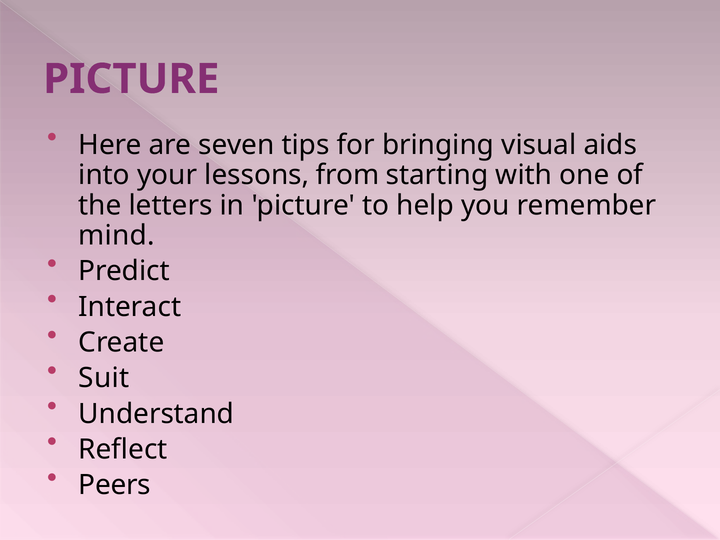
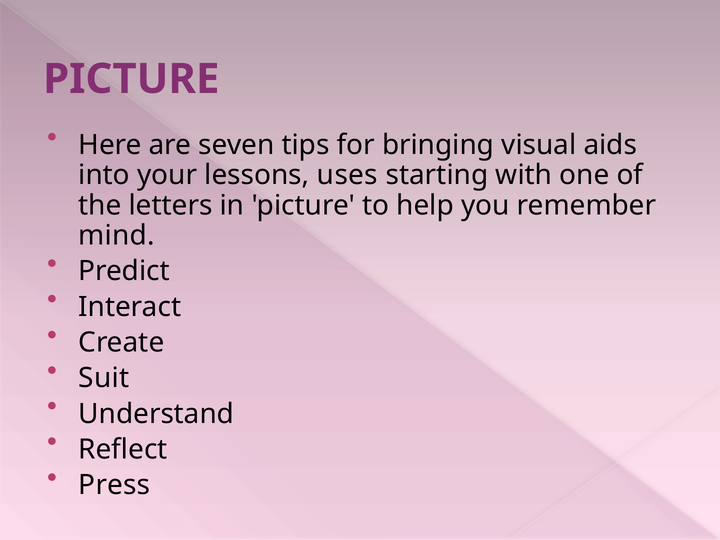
from: from -> uses
Peers: Peers -> Press
